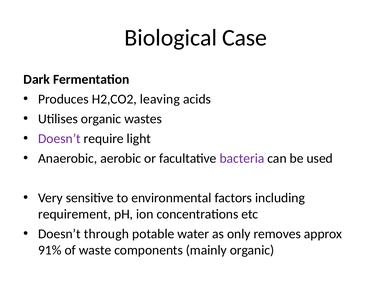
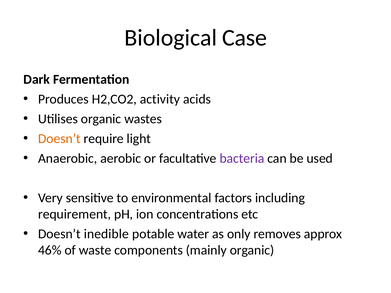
leaving: leaving -> activity
Doesn’t at (59, 139) colour: purple -> orange
through: through -> inedible
91%: 91% -> 46%
